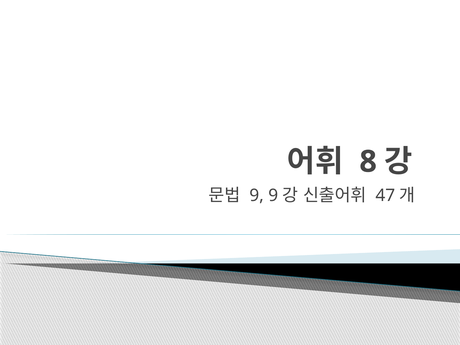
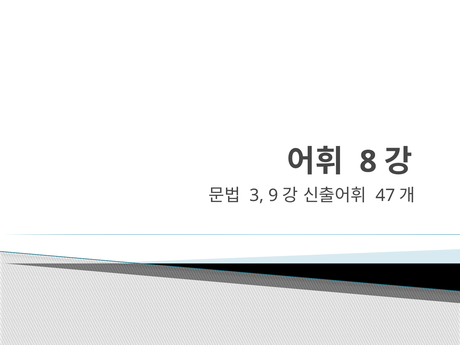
9 at (257, 196): 9 -> 3
